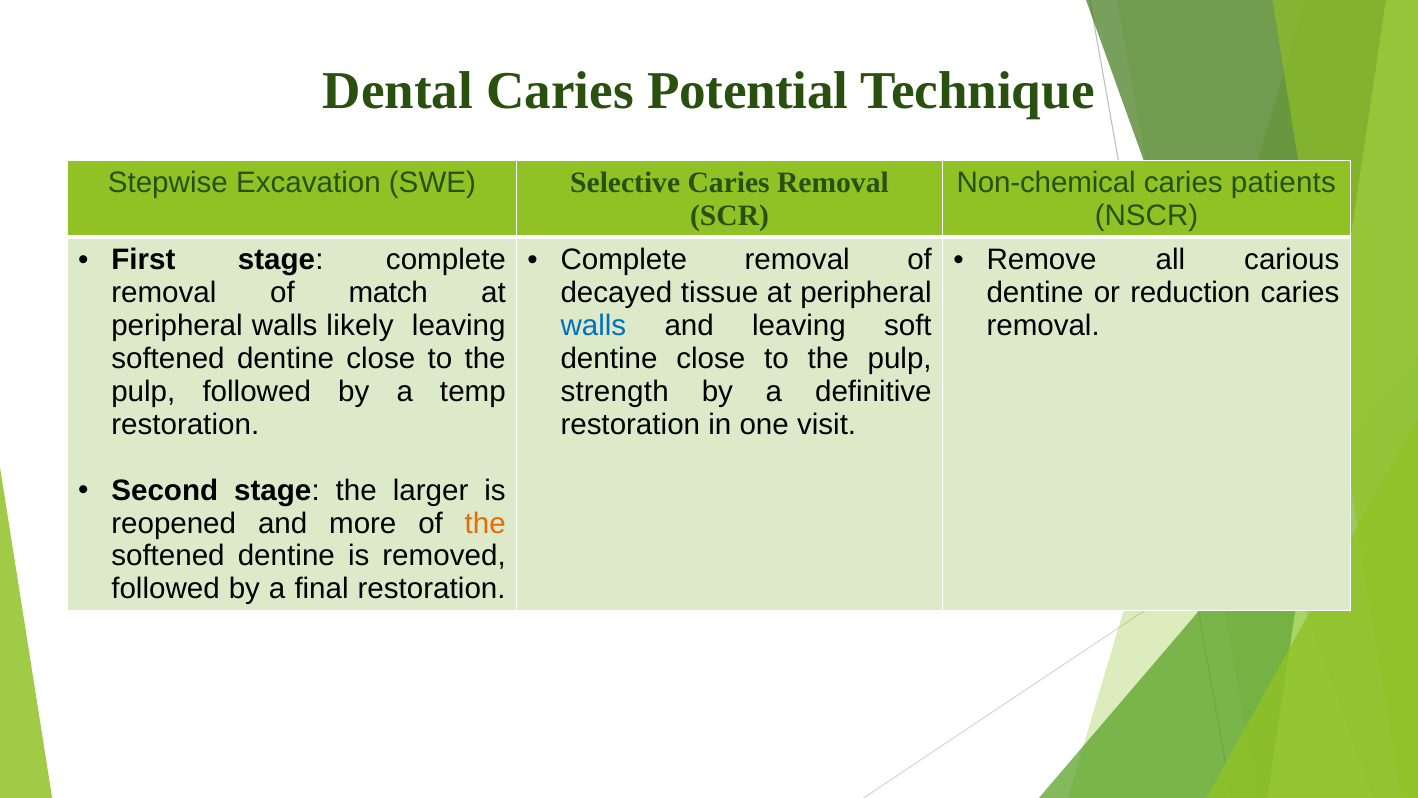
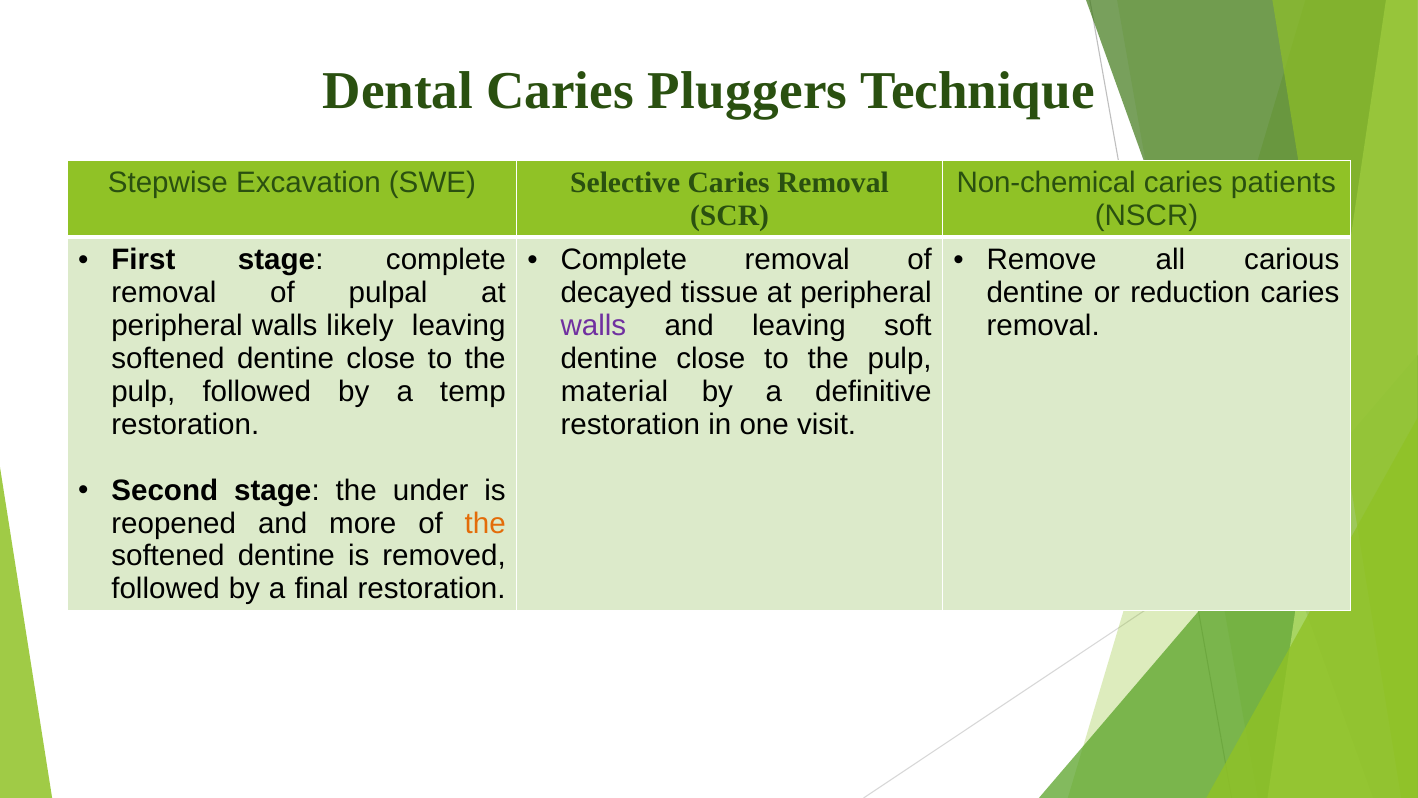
Potential: Potential -> Pluggers
match: match -> pulpal
walls at (593, 325) colour: blue -> purple
strength: strength -> material
larger: larger -> under
